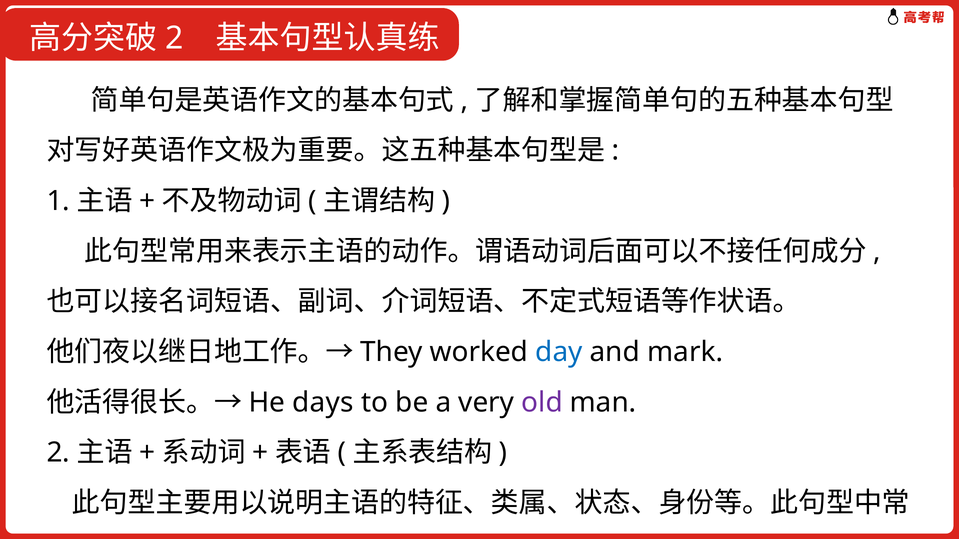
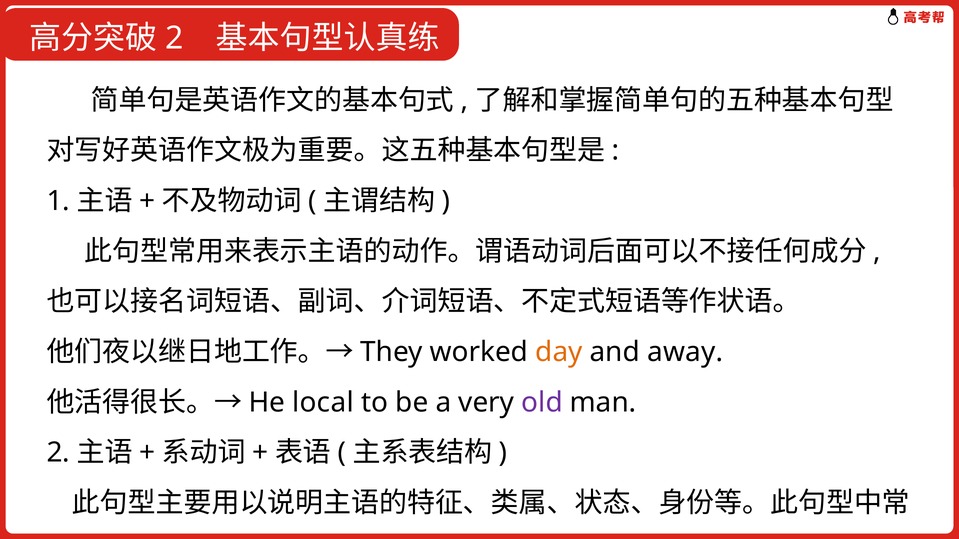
day colour: blue -> orange
mark: mark -> away
days: days -> local
